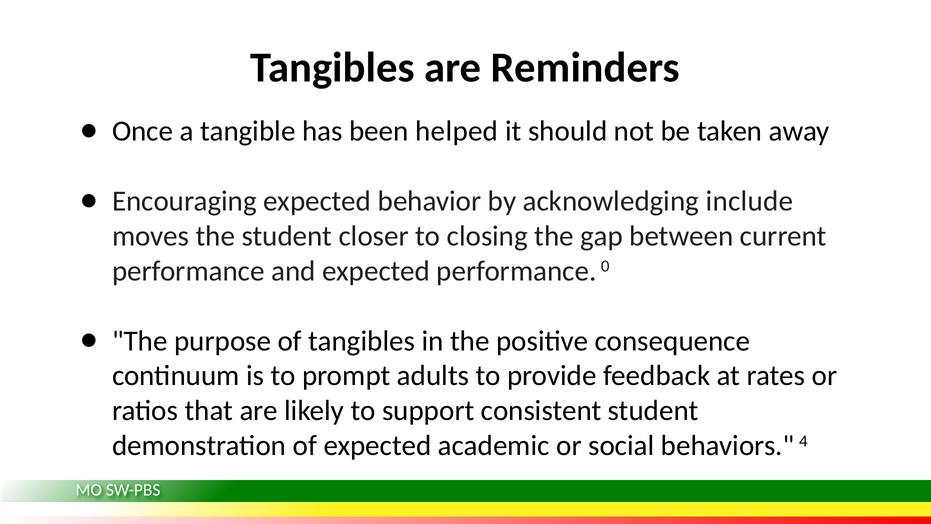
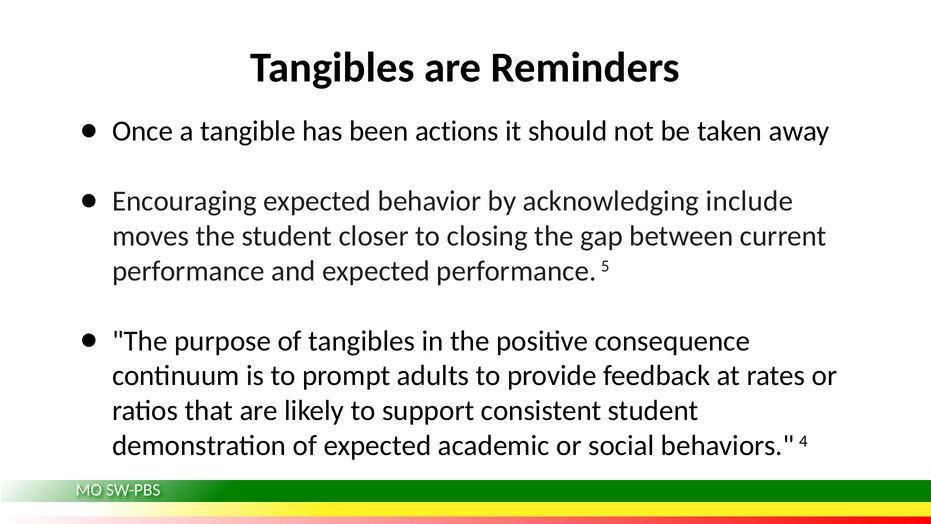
helped: helped -> actions
0: 0 -> 5
